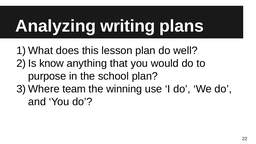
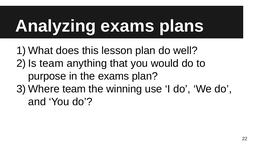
Analyzing writing: writing -> exams
know at (52, 63): know -> team
the school: school -> exams
